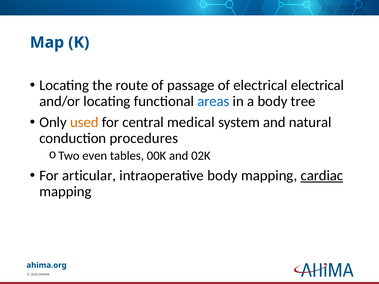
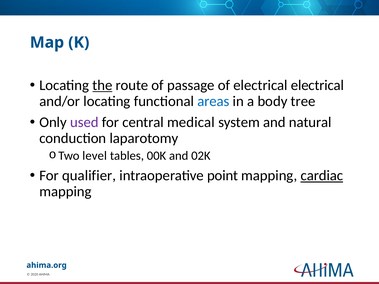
the underline: none -> present
used colour: orange -> purple
procedures: procedures -> laparotomy
even: even -> level
articular: articular -> qualifier
intraoperative body: body -> point
